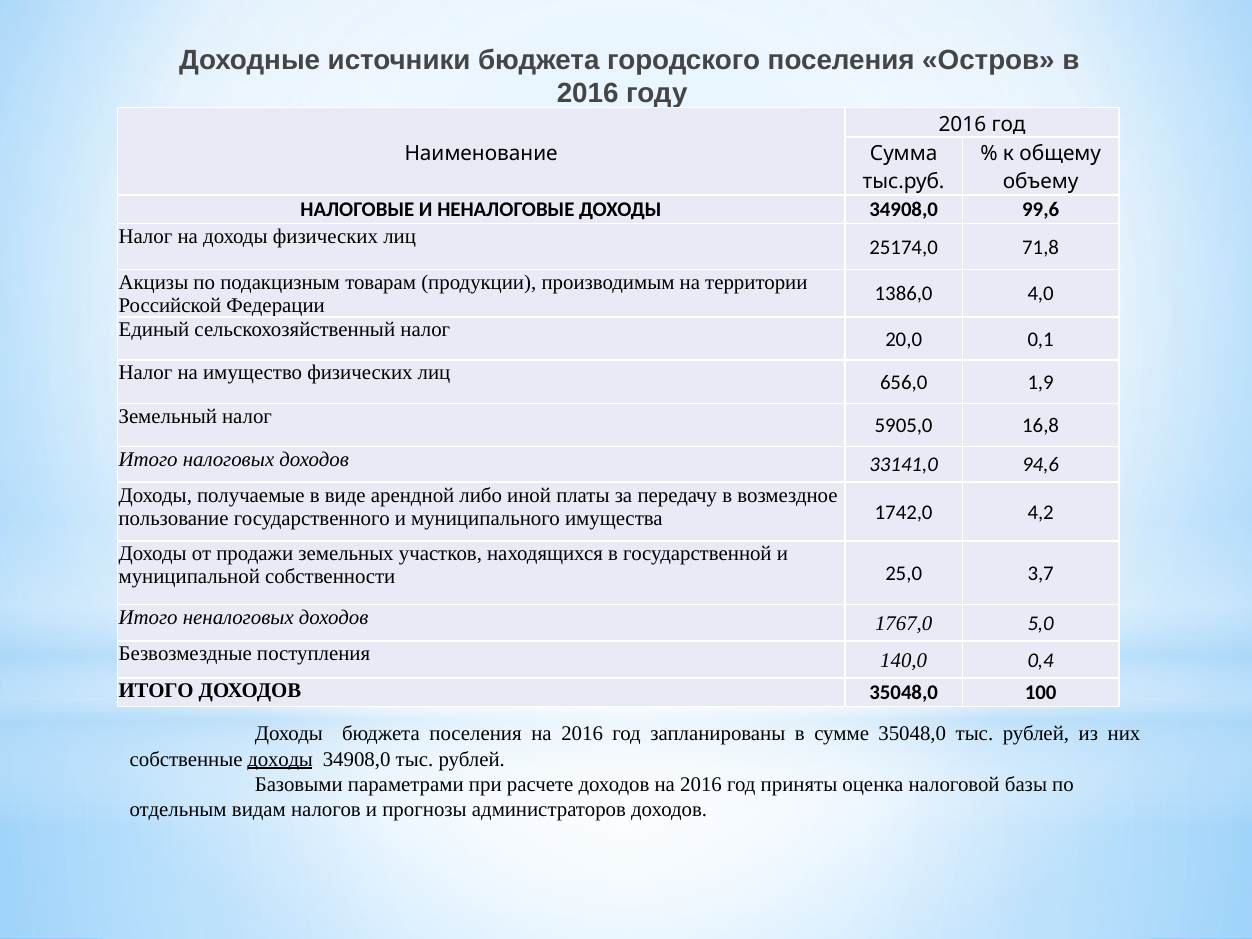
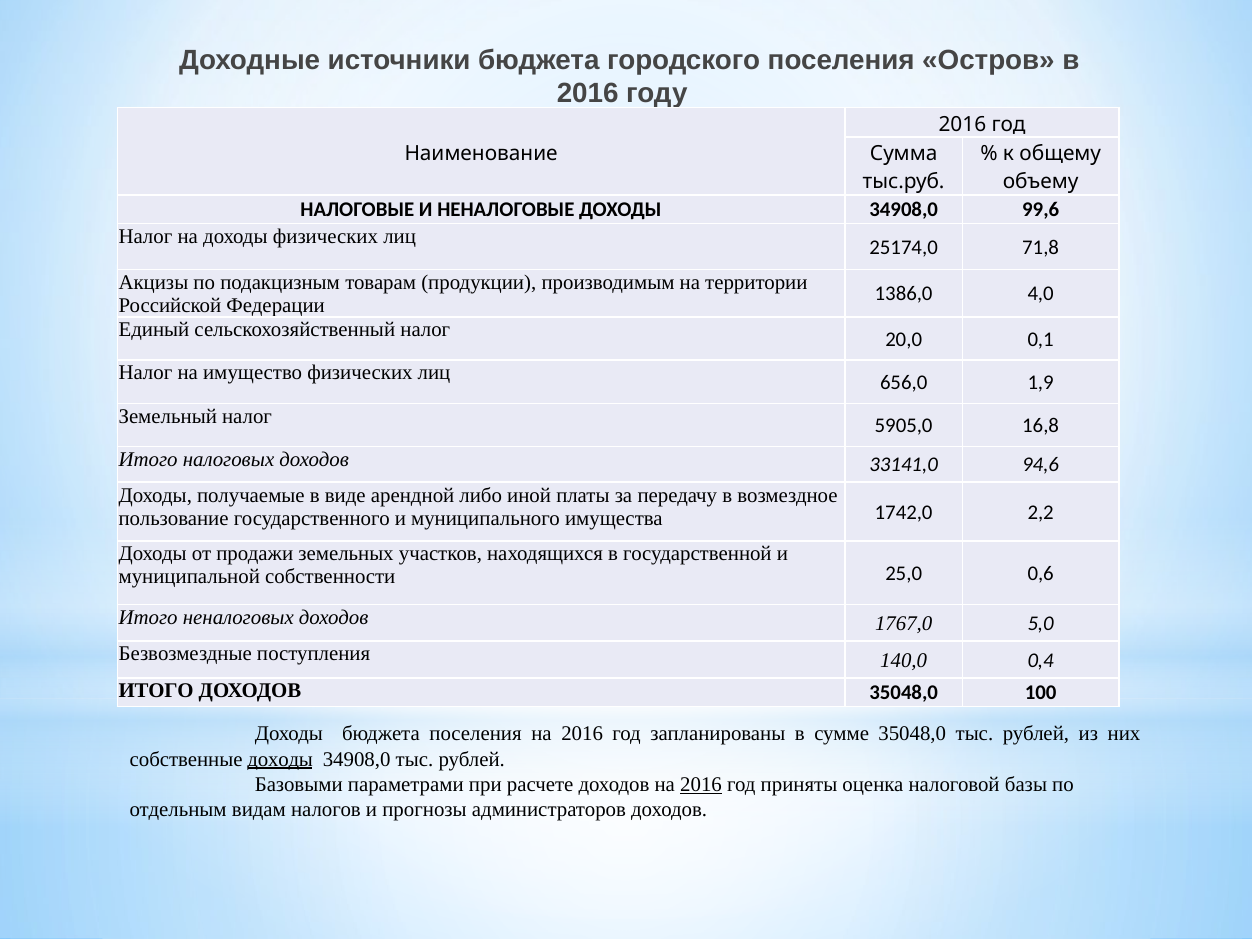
4,2: 4,2 -> 2,2
3,7: 3,7 -> 0,6
2016 at (701, 784) underline: none -> present
